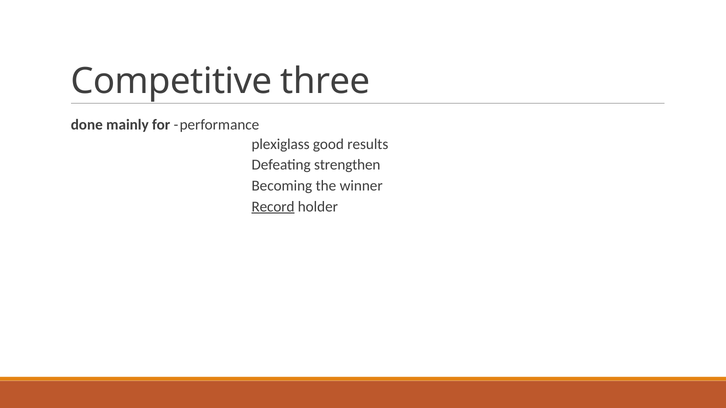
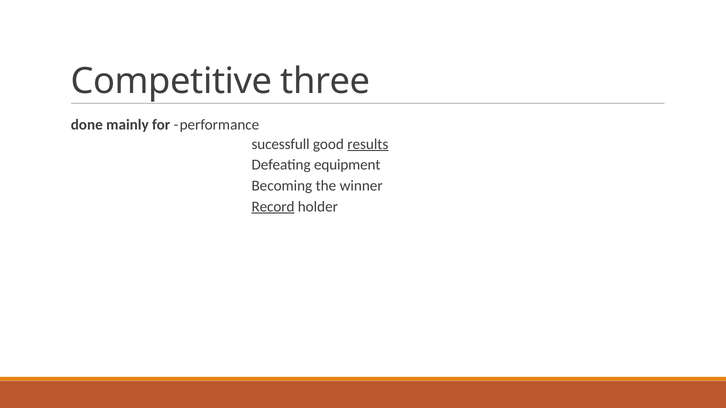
plexiglass: plexiglass -> sucessfull
results underline: none -> present
strengthen: strengthen -> equipment
